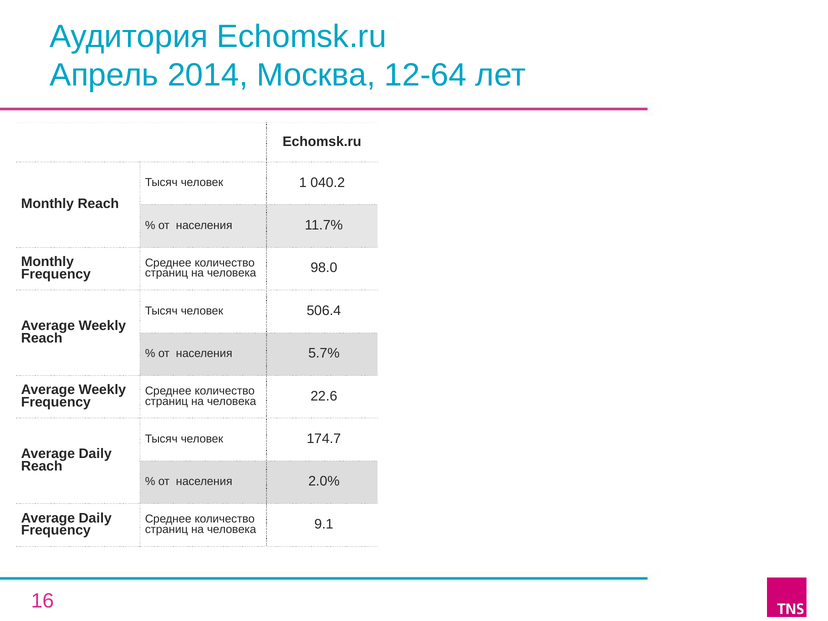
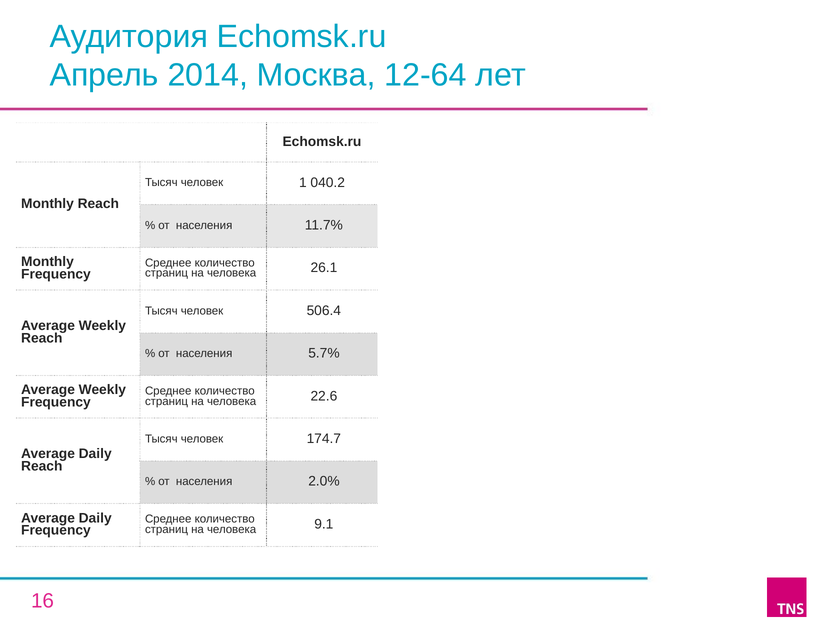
98.0: 98.0 -> 26.1
